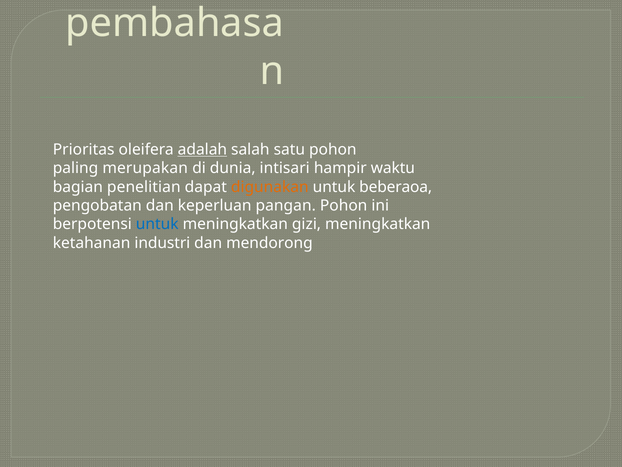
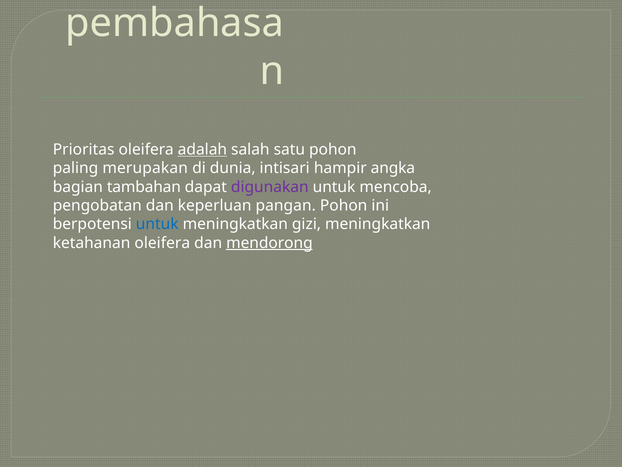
waktu: waktu -> angka
penelitian: penelitian -> tambahan
digunakan colour: orange -> purple
beberaoa: beberaoa -> mencoba
ketahanan industri: industri -> oleifera
mendorong underline: none -> present
